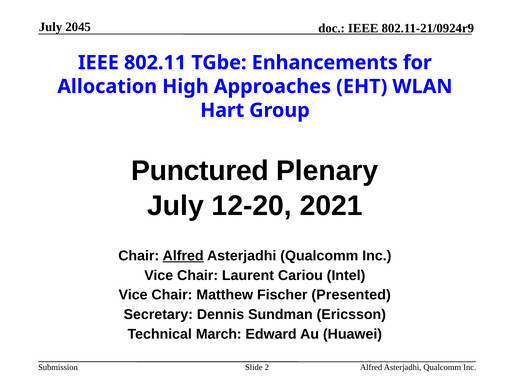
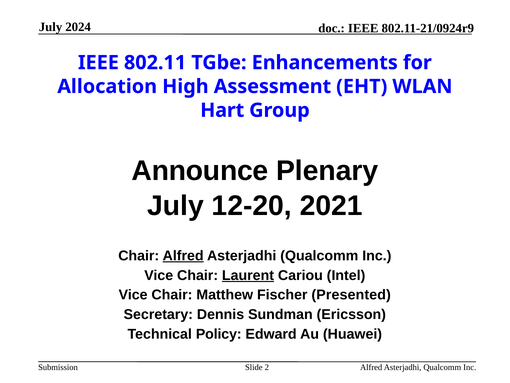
2045: 2045 -> 2024
Approaches: Approaches -> Assessment
Punctured: Punctured -> Announce
Laurent underline: none -> present
March: March -> Policy
